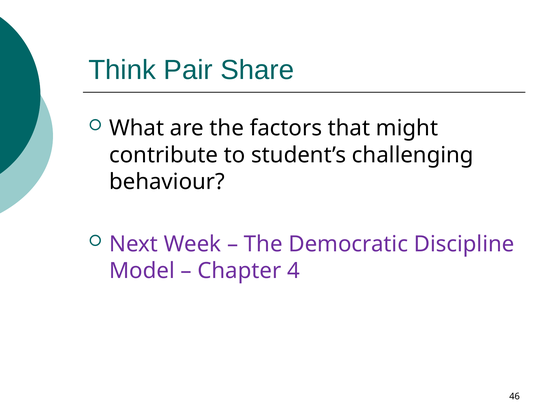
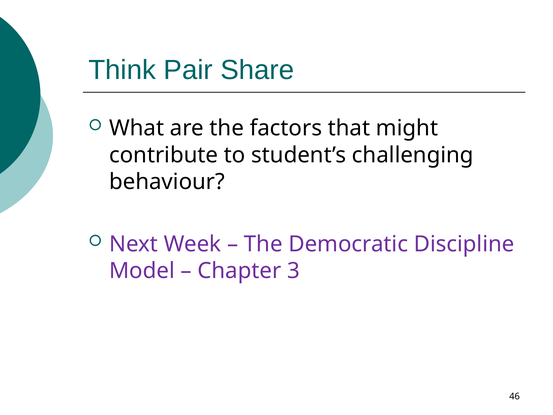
4: 4 -> 3
